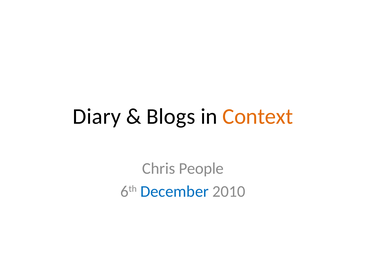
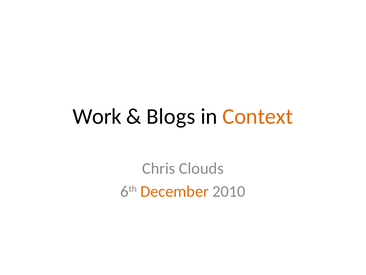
Diary: Diary -> Work
People: People -> Clouds
December colour: blue -> orange
